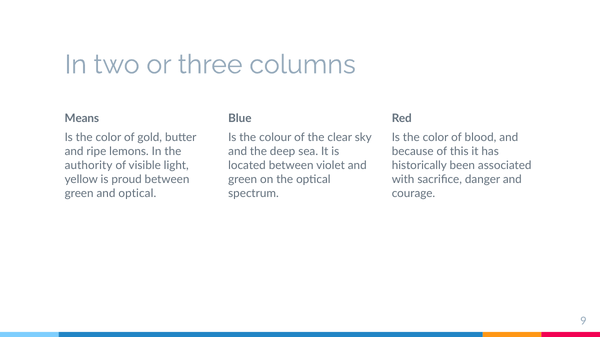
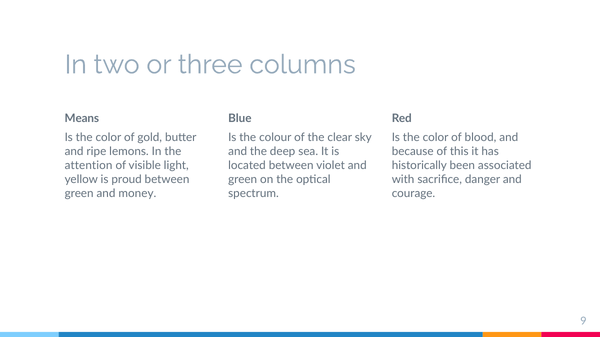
authority: authority -> attention
and optical: optical -> money
